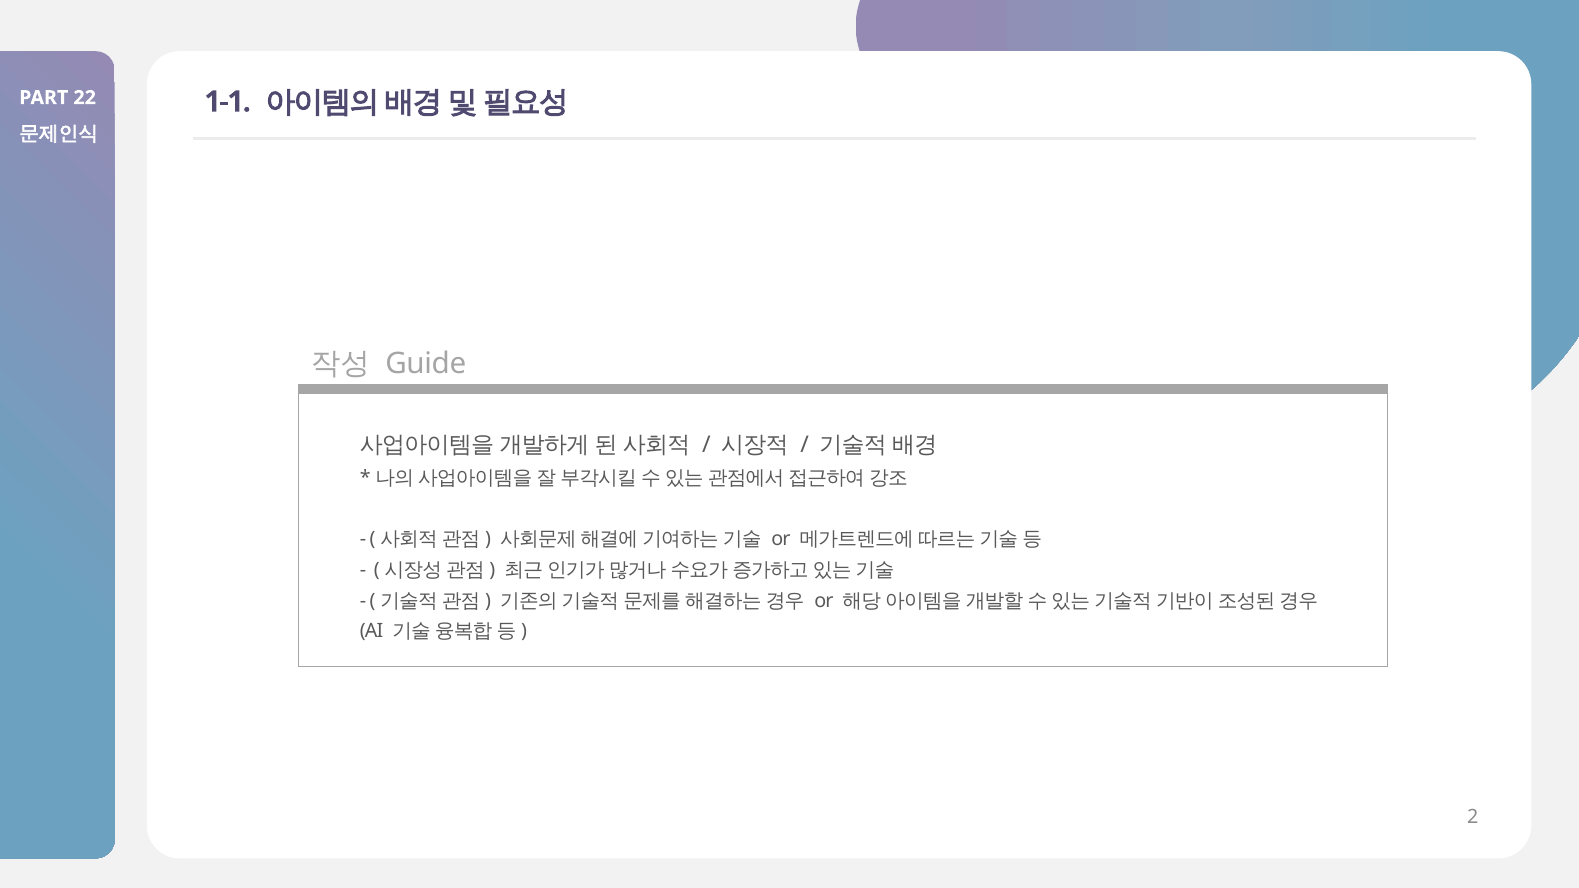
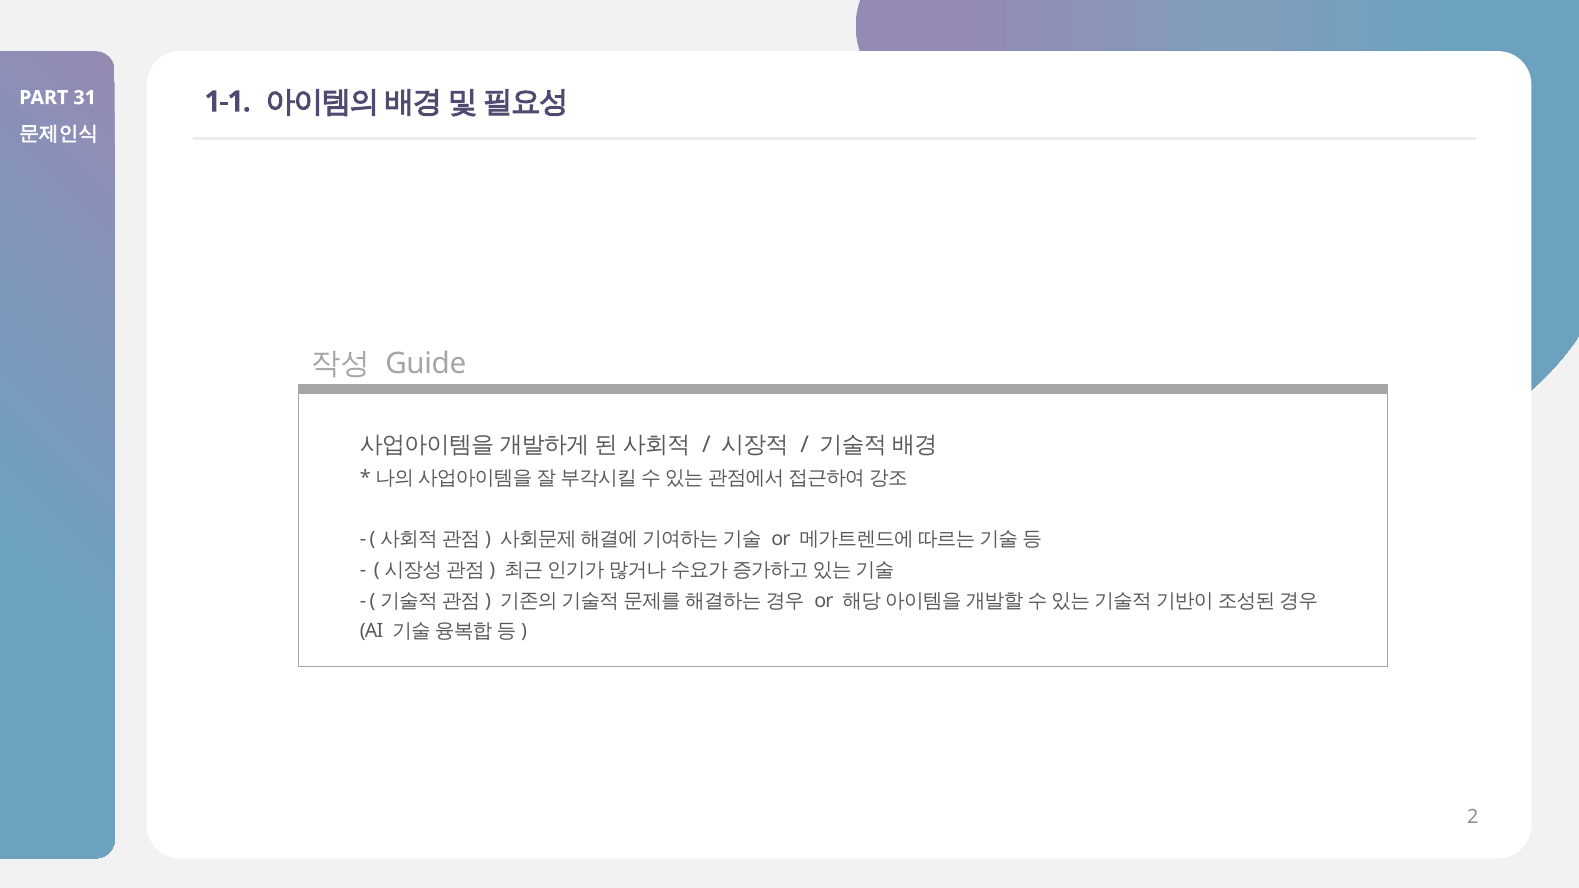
22: 22 -> 31
